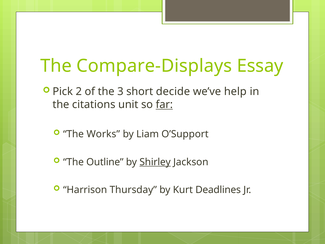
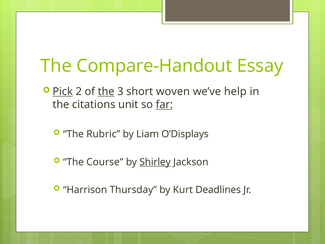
Compare-Displays: Compare-Displays -> Compare-Handout
Pick underline: none -> present
the at (106, 91) underline: none -> present
decide: decide -> woven
Works: Works -> Rubric
O’Support: O’Support -> O’Displays
Outline: Outline -> Course
